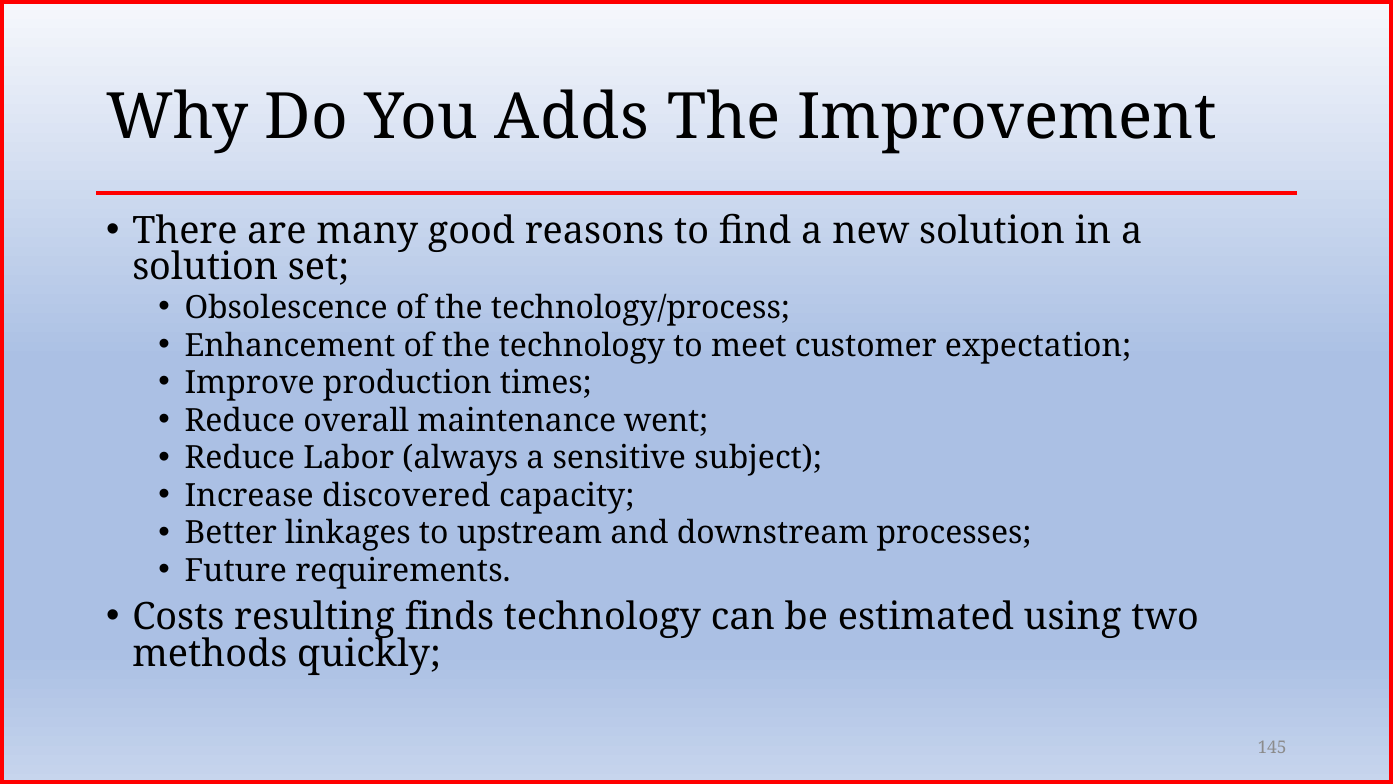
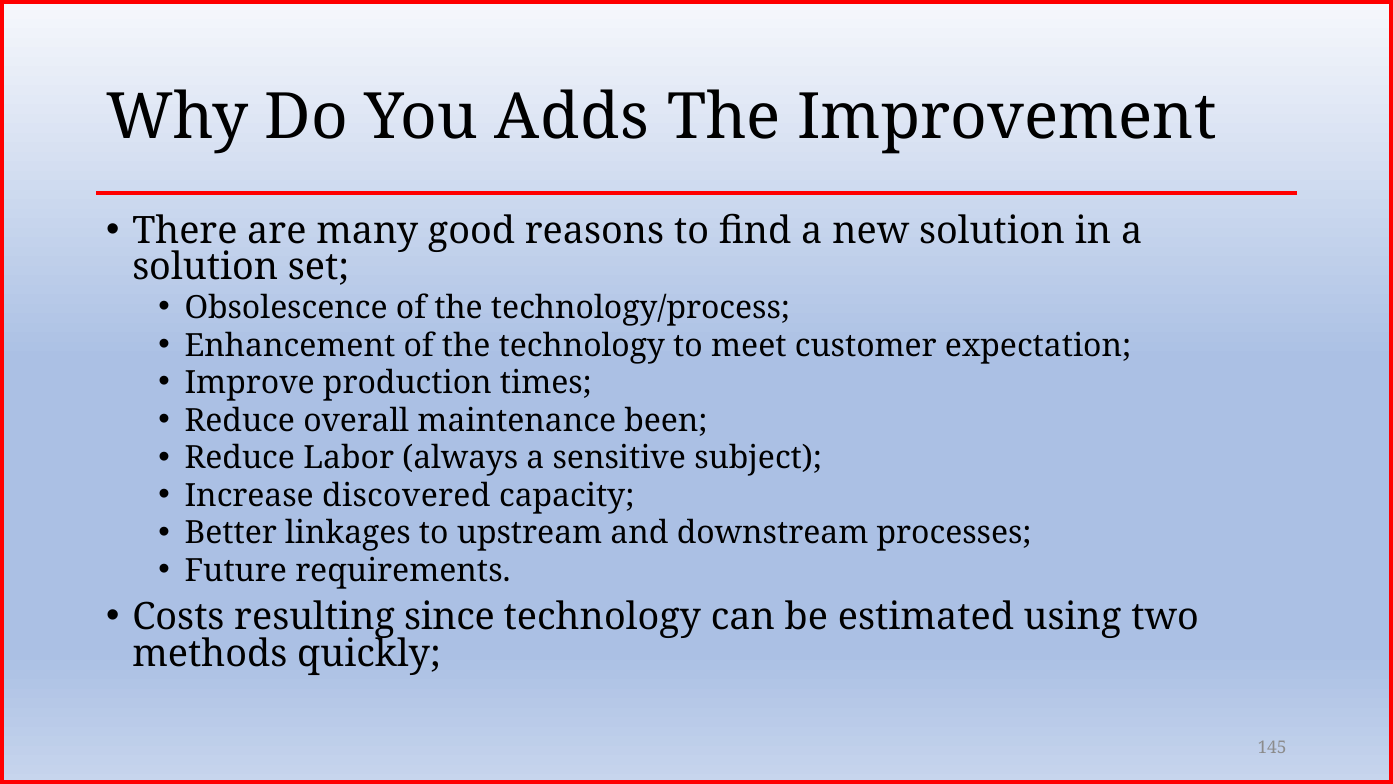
went: went -> been
finds: finds -> since
